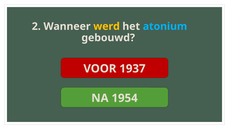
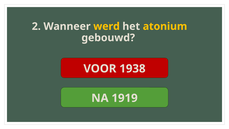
atonium colour: light blue -> yellow
1937: 1937 -> 1938
1954: 1954 -> 1919
